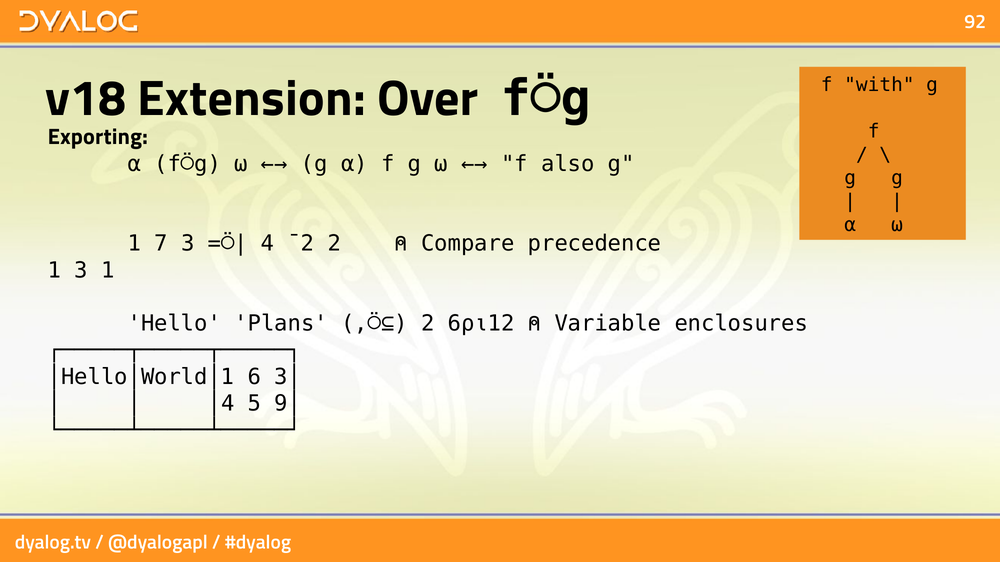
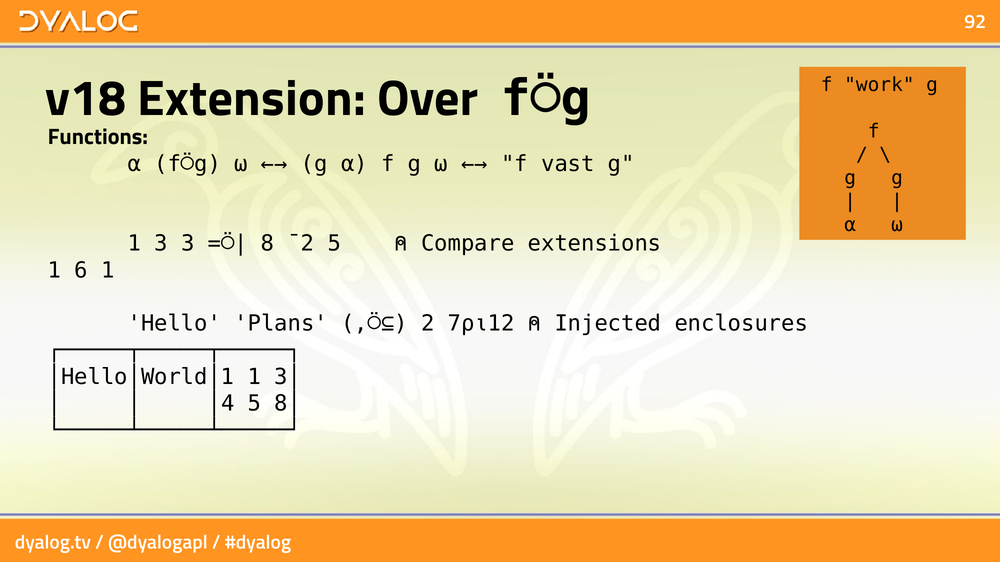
with: with -> work
Exporting: Exporting -> Functions
also: also -> vast
1 7: 7 -> 3
4: 4 -> 8
¯2 2: 2 -> 5
precedence: precedence -> extensions
1 3: 3 -> 6
6⍴⍳12: 6⍴⍳12 -> 7⍴⍳12
Variable: Variable -> Injected
│Hello│World│1 6: 6 -> 1
9│: 9│ -> 8│
